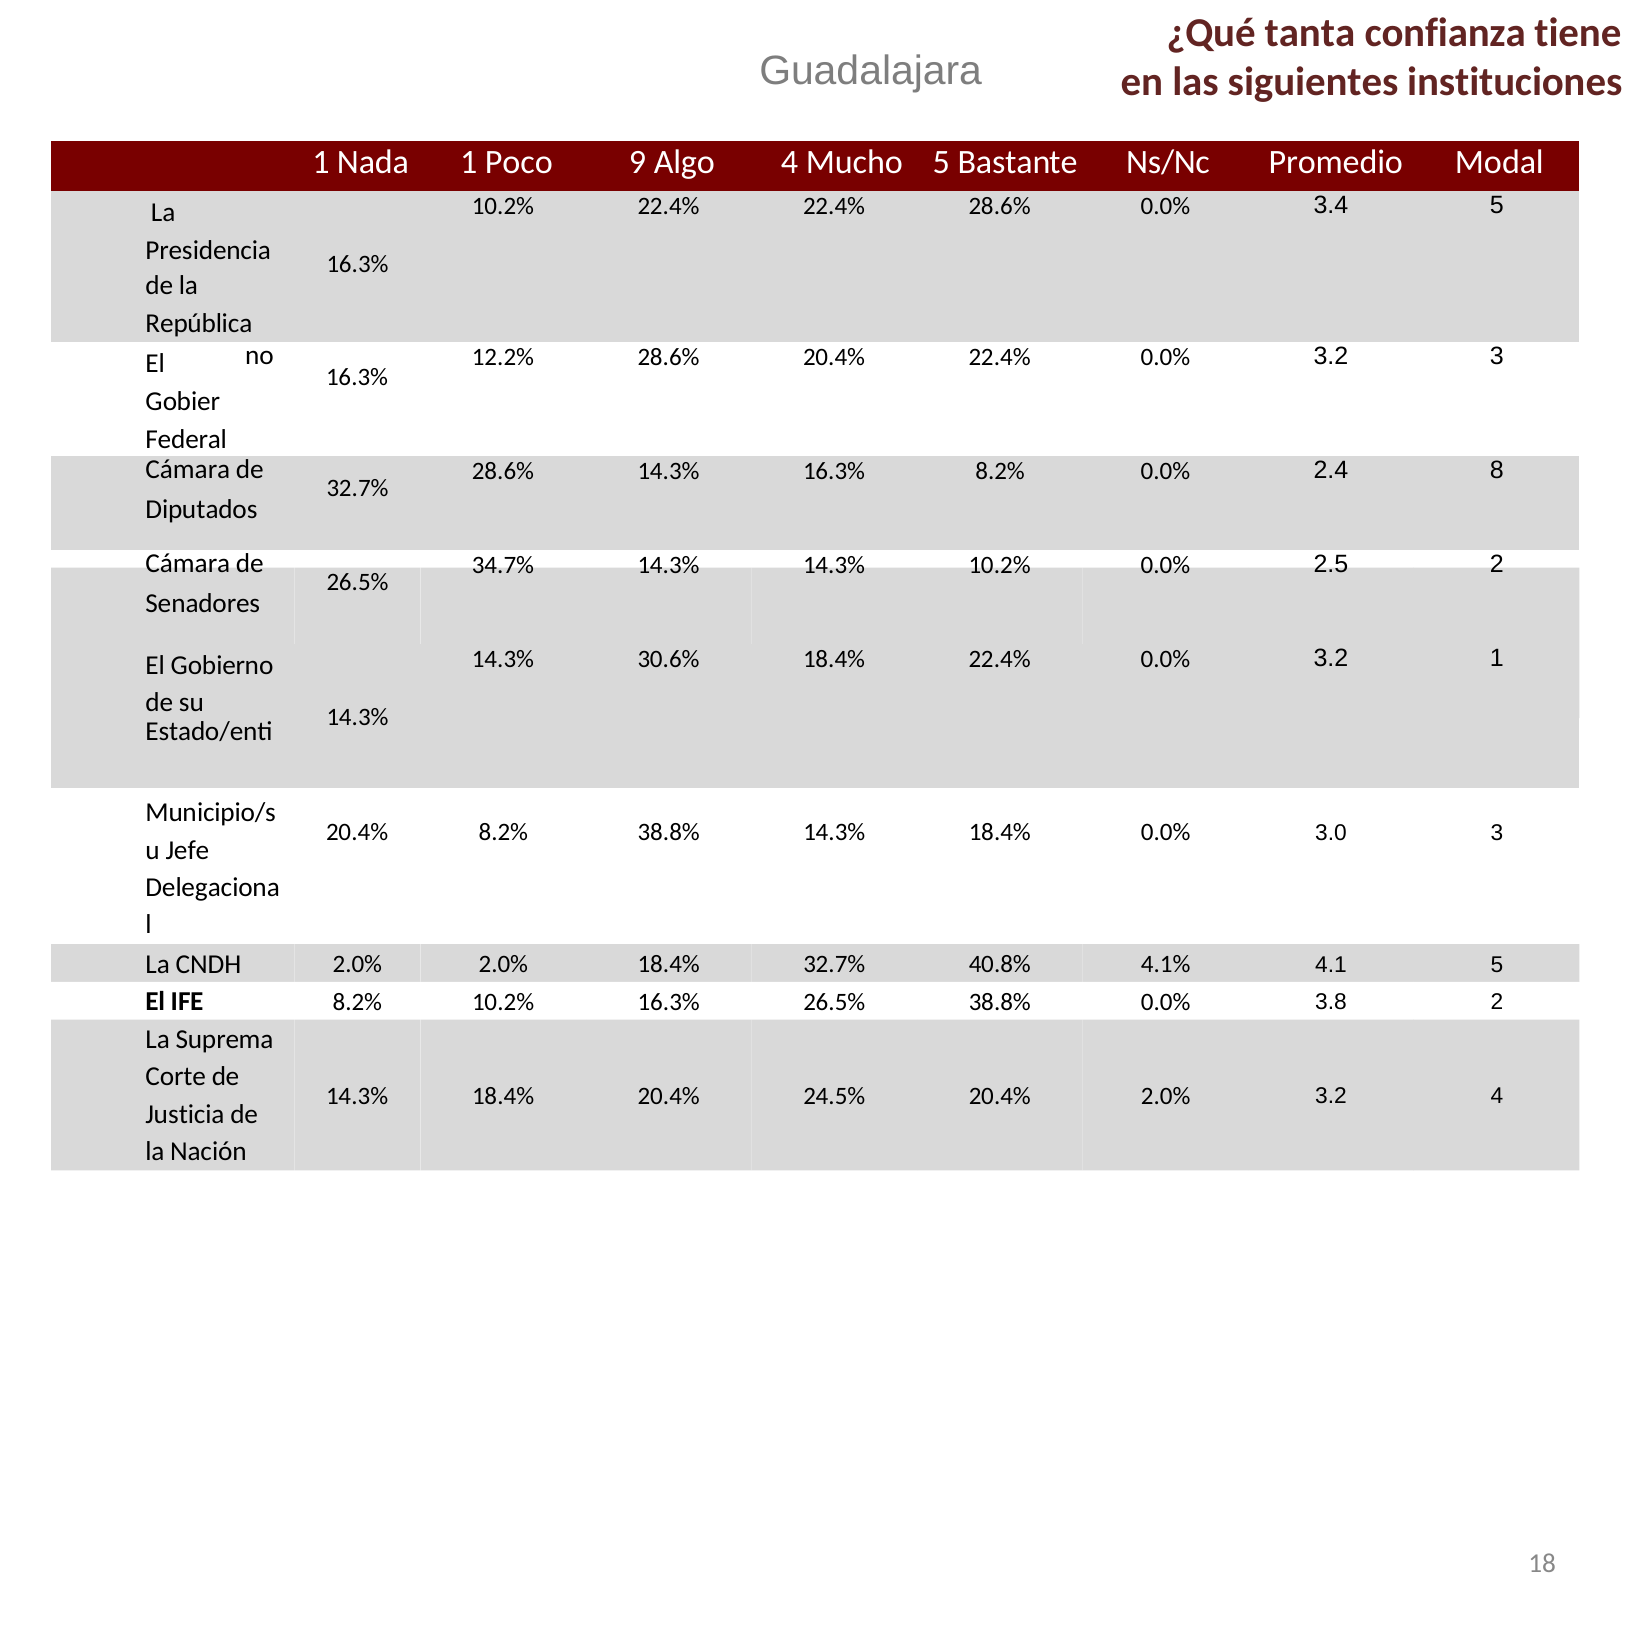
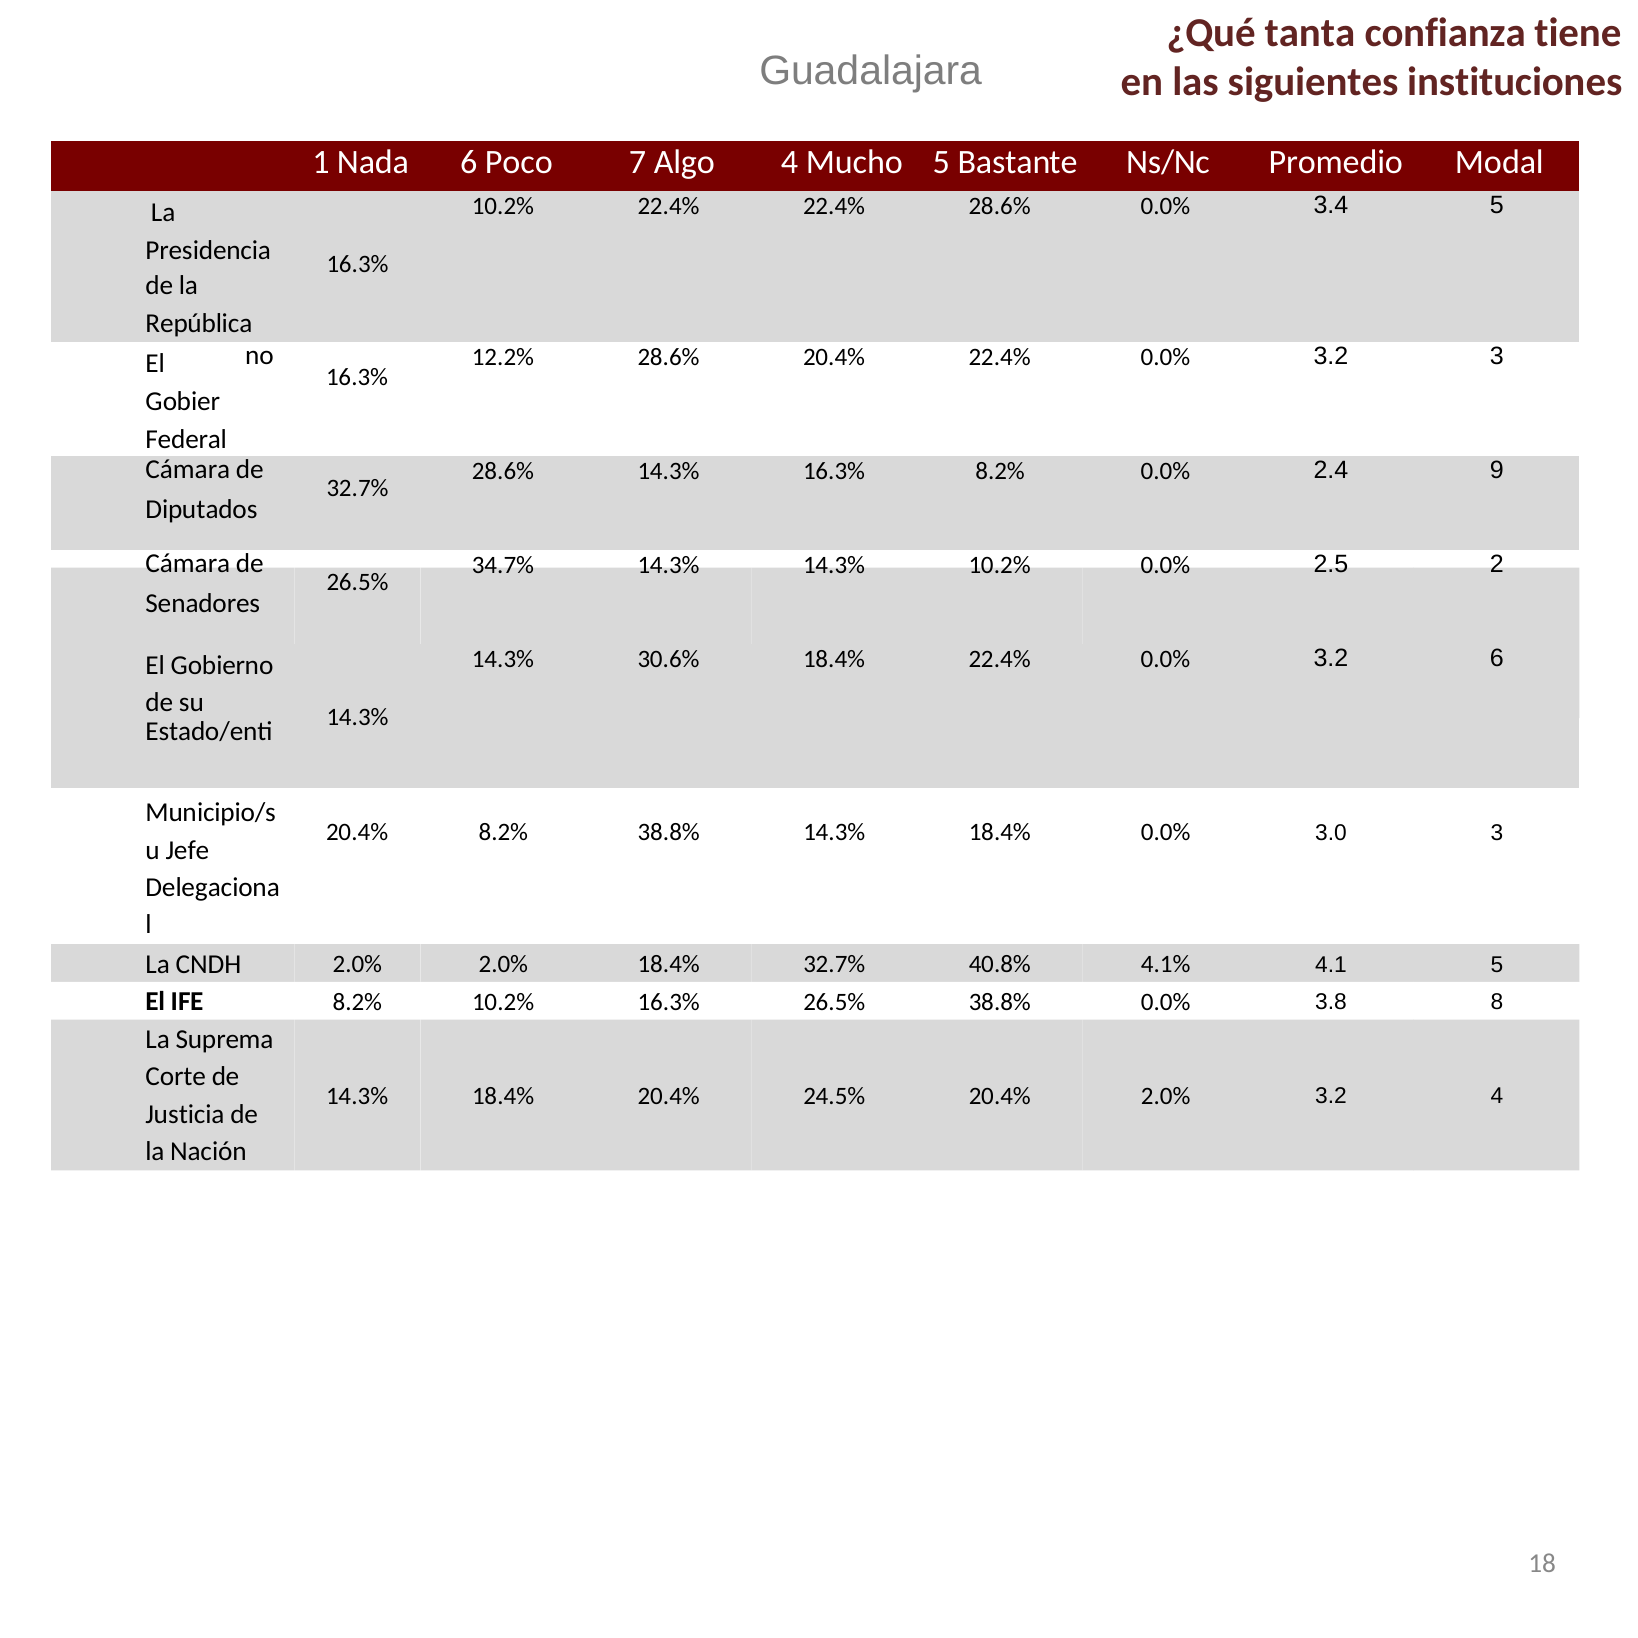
Nada 1: 1 -> 6
9: 9 -> 7
8: 8 -> 9
3.2 1: 1 -> 6
3.8 2: 2 -> 8
